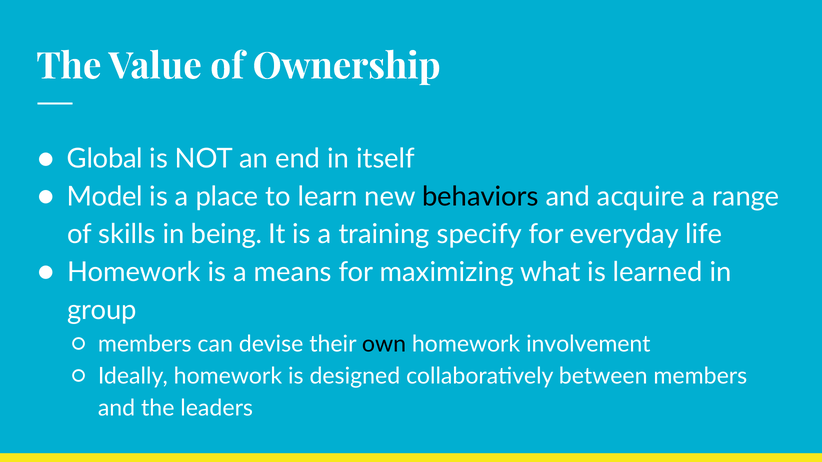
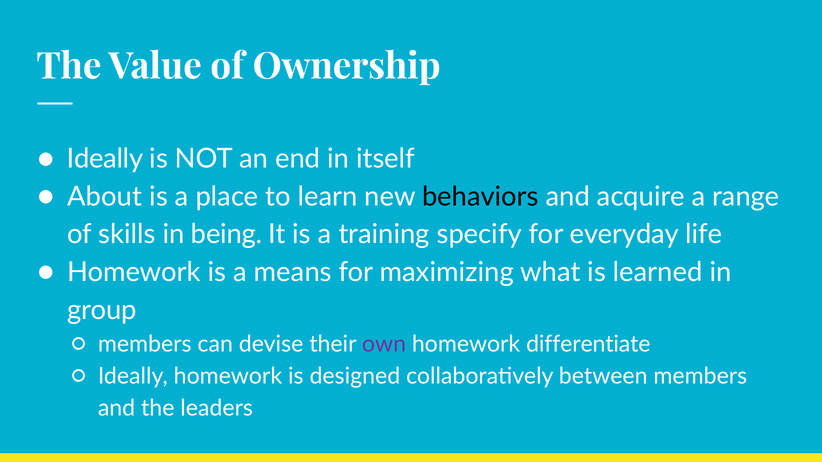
Global at (105, 159): Global -> Ideally
Model: Model -> About
own colour: black -> purple
involvement: involvement -> differentiate
